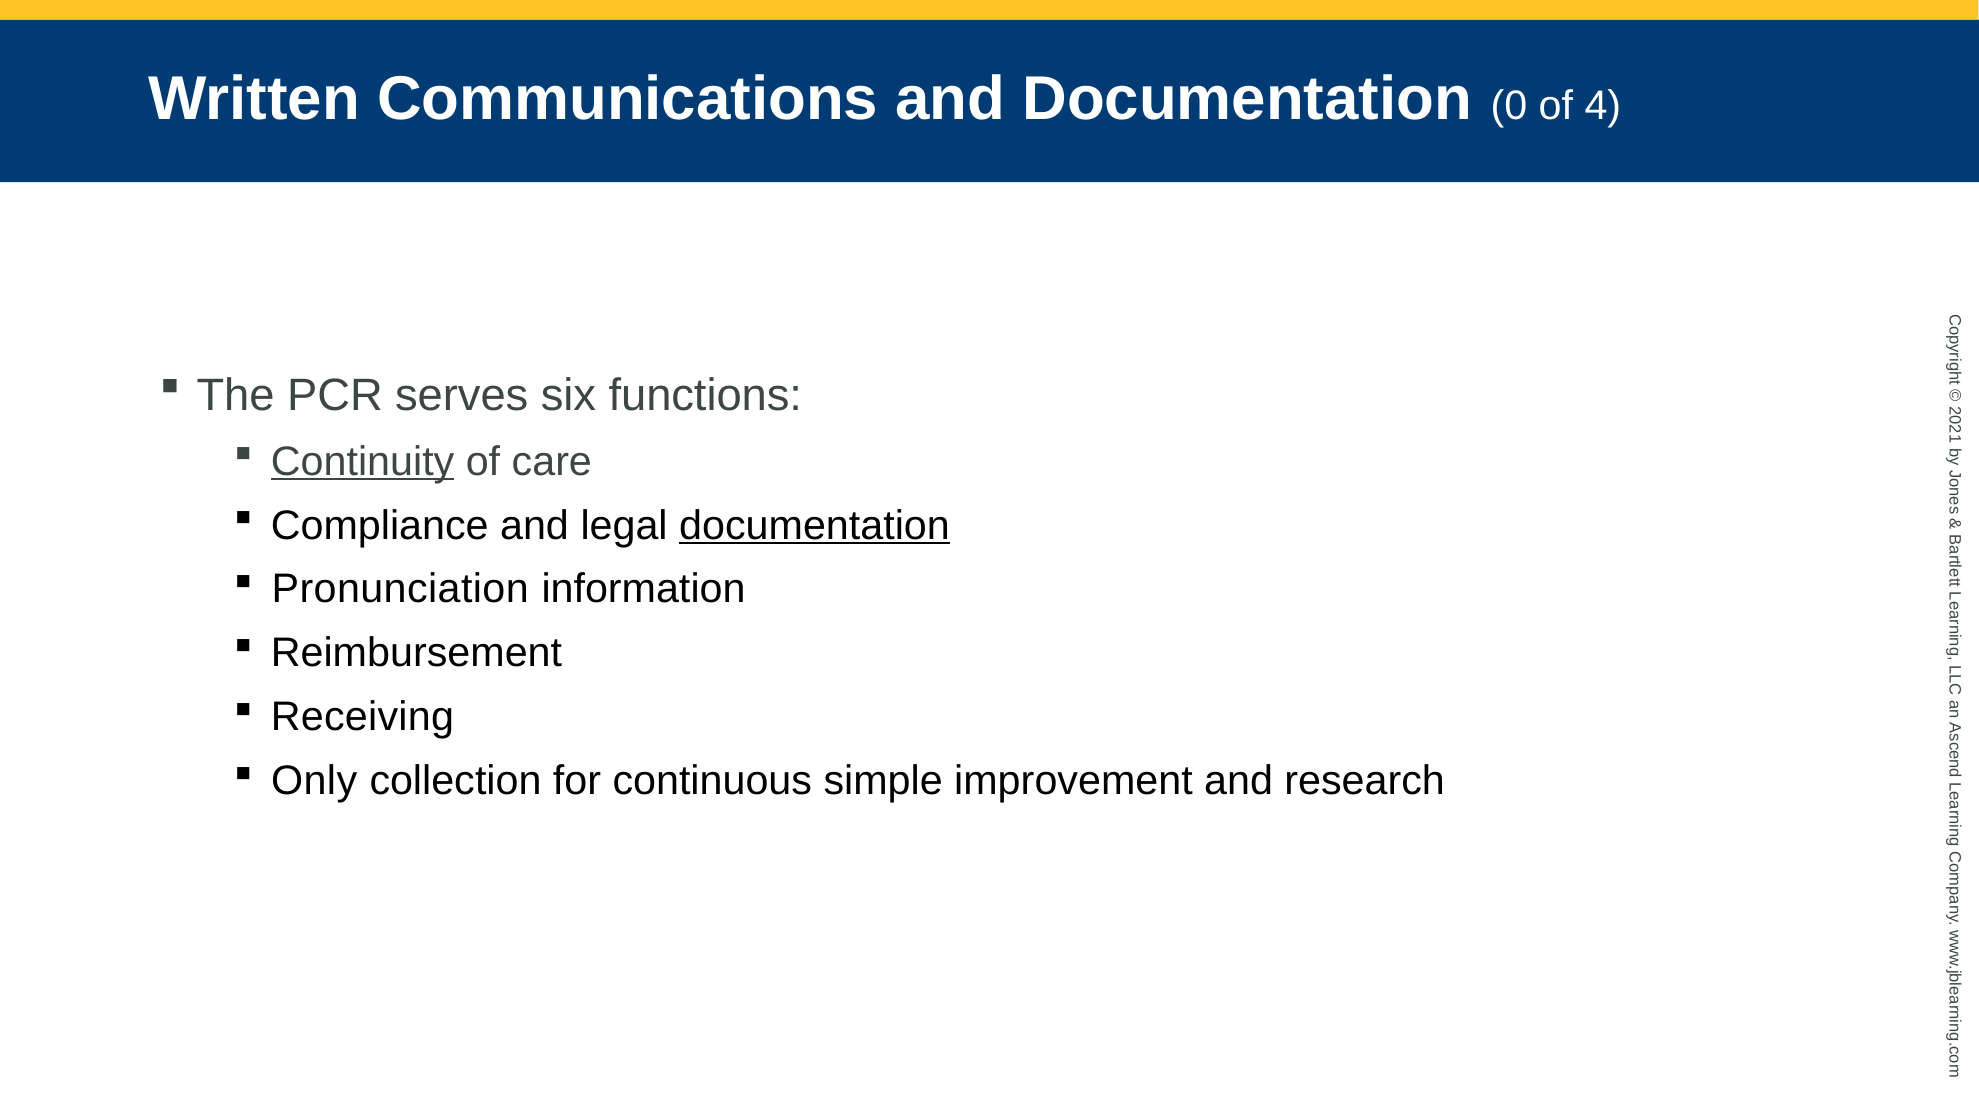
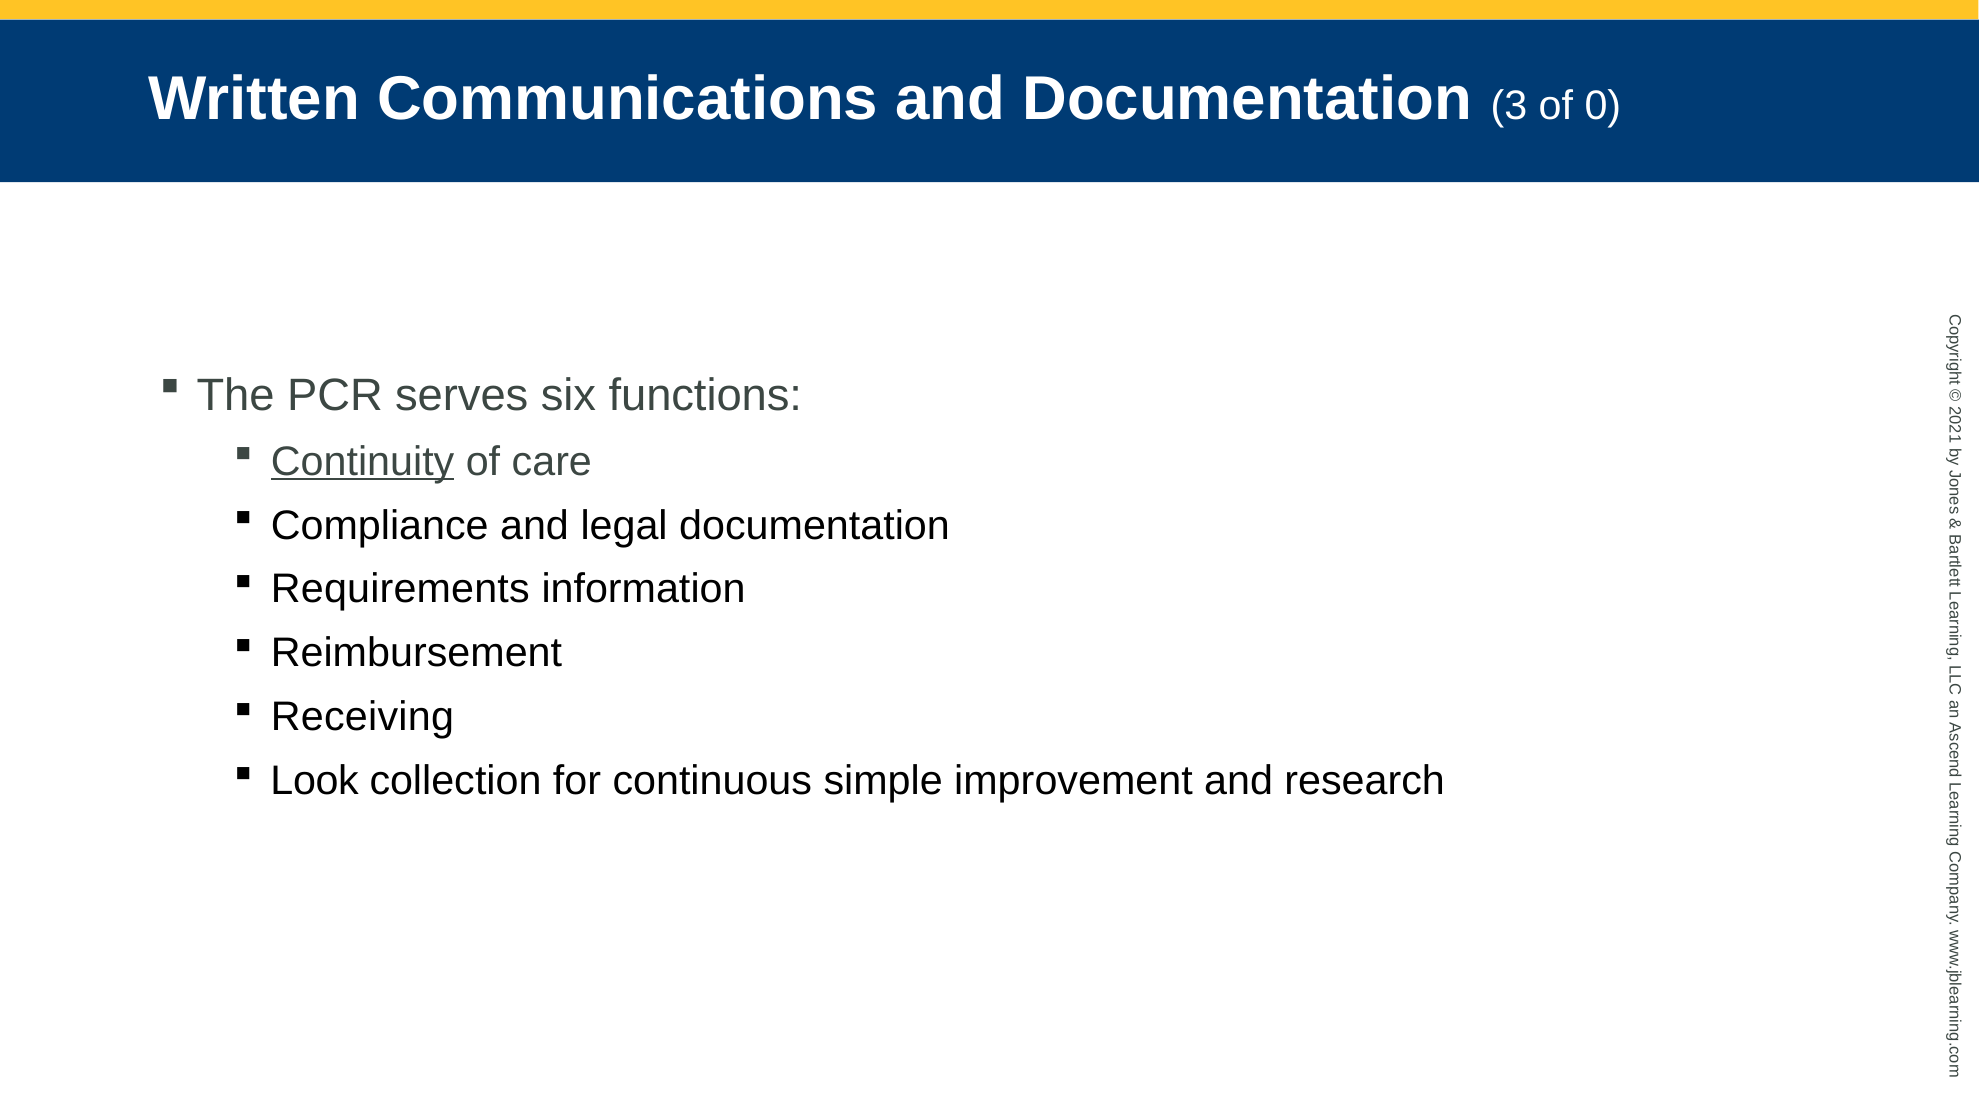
Documentation 0: 0 -> 3
of 4: 4 -> 0
documentation at (814, 526) underline: present -> none
Pronunciation: Pronunciation -> Requirements
Only: Only -> Look
